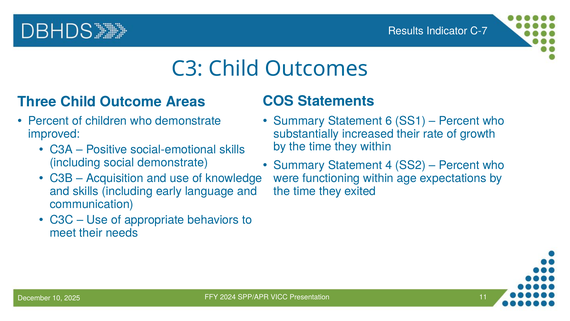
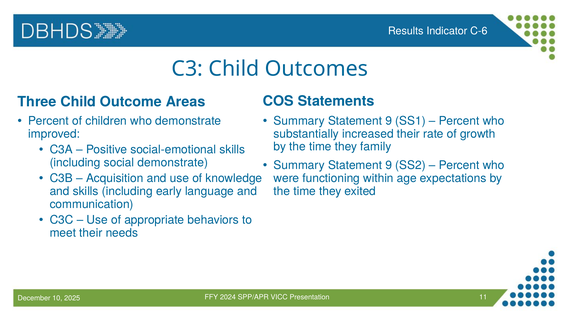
C-7: C-7 -> C-6
6 at (389, 121): 6 -> 9
they within: within -> family
4 at (389, 165): 4 -> 9
